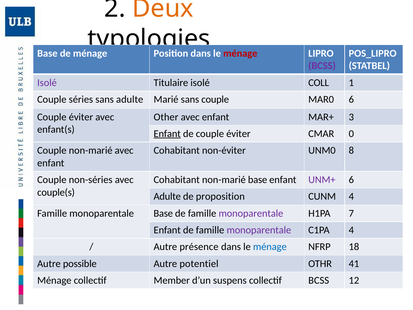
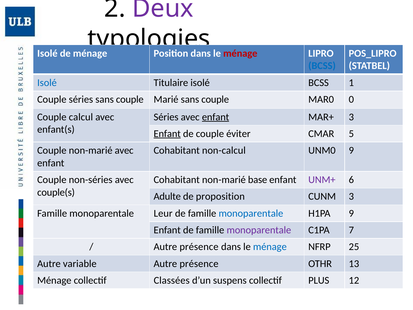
Deux colour: orange -> purple
Base at (47, 53): Base -> Isolé
BCSS at (322, 66) colour: purple -> blue
Isolé at (47, 83) colour: purple -> blue
isolé COLL: COLL -> BCSS
adulte at (130, 99): adulte -> couple
MAR0 6: 6 -> 0
éviter at (81, 117): éviter -> calcul
Other at (166, 117): Other -> Séries
enfant at (216, 117) underline: none -> present
0: 0 -> 5
non-éviter: non-éviter -> non-calcul
UNM0 8: 8 -> 9
CUNM 4: 4 -> 3
monoparentale Base: Base -> Leur
monoparentale at (251, 213) colour: purple -> blue
H1PA 7: 7 -> 9
C1PA 4: 4 -> 7
18: 18 -> 25
possible: possible -> variable
potentiel at (199, 263): potentiel -> présence
41: 41 -> 13
Member: Member -> Classées
collectif BCSS: BCSS -> PLUS
